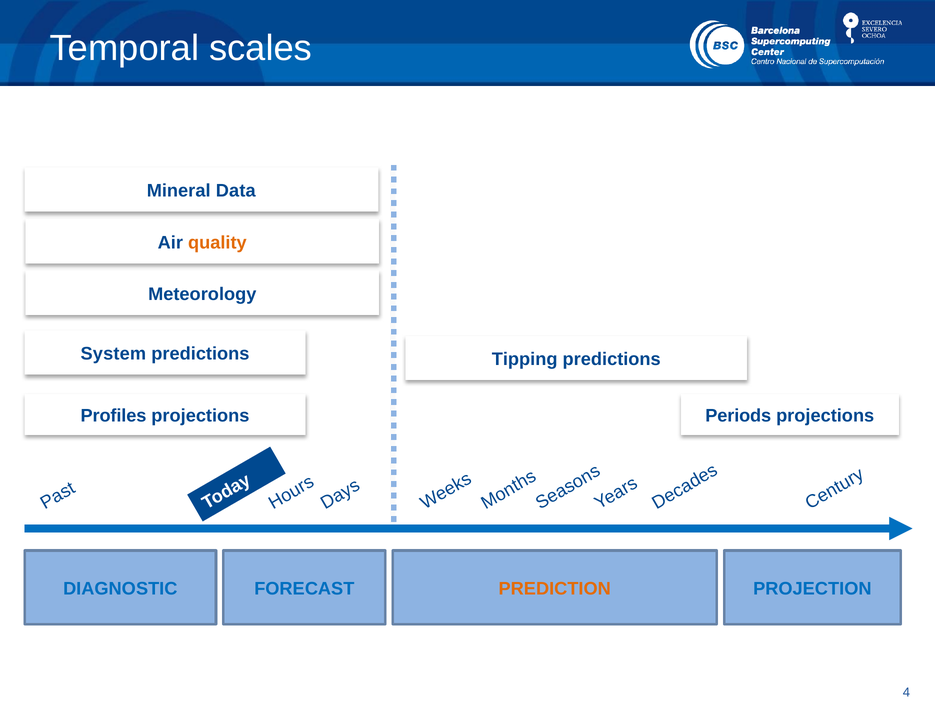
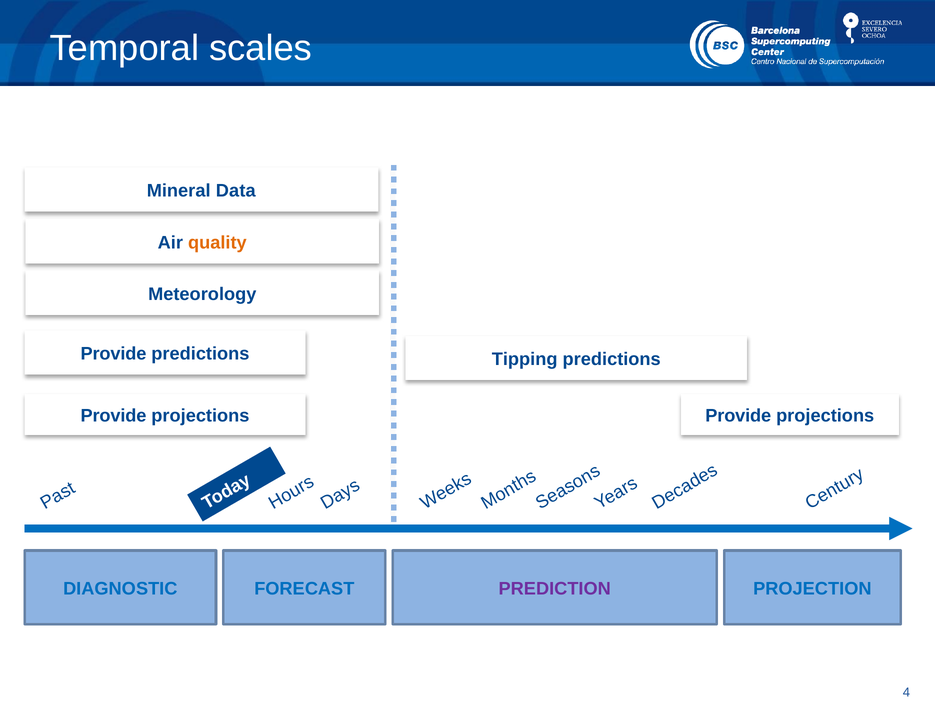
System at (113, 354): System -> Provide
Profiles at (113, 416): Profiles -> Provide
Periods at (738, 416): Periods -> Provide
PREDICTION colour: orange -> purple
